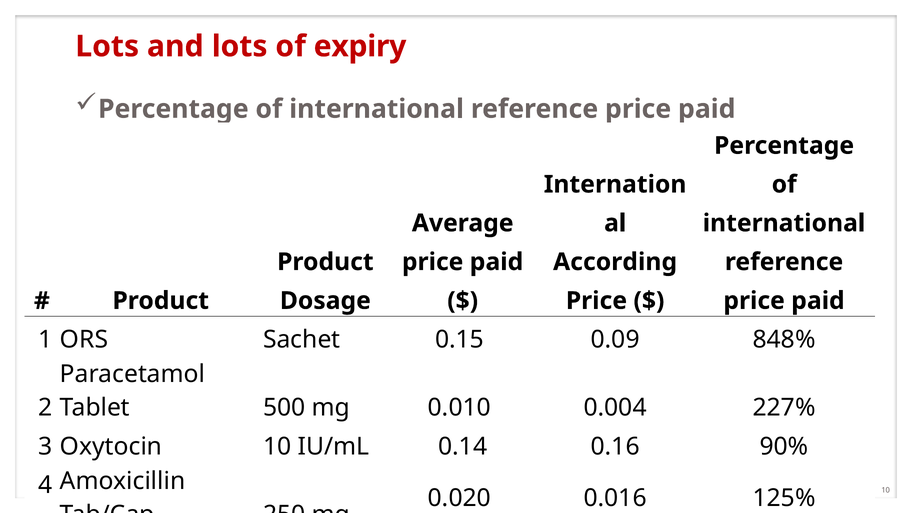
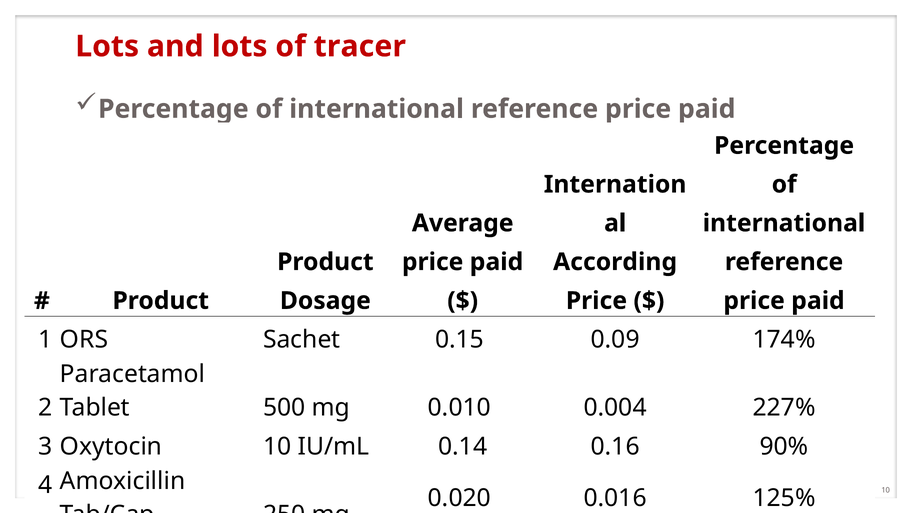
expiry: expiry -> tracer
848%: 848% -> 174%
